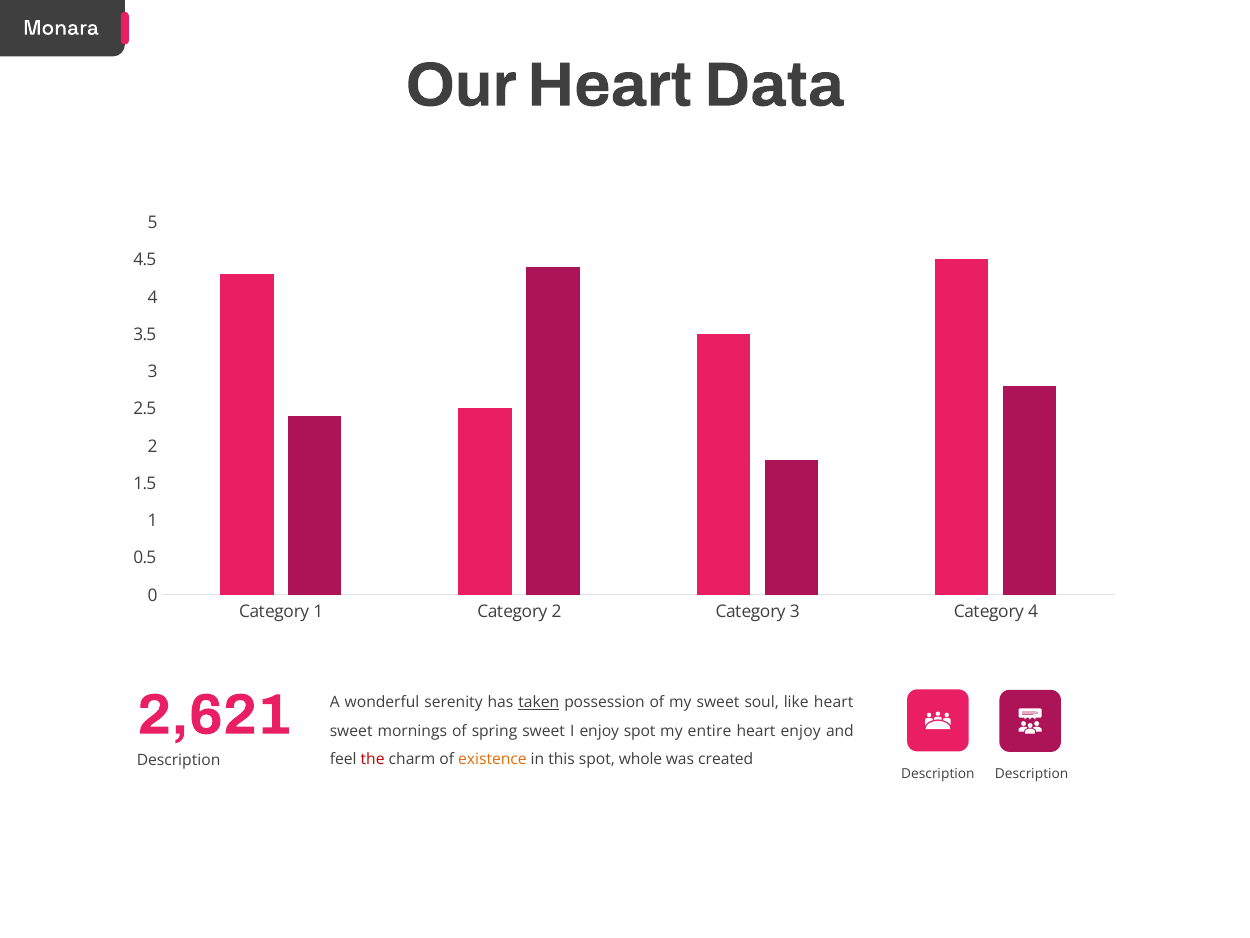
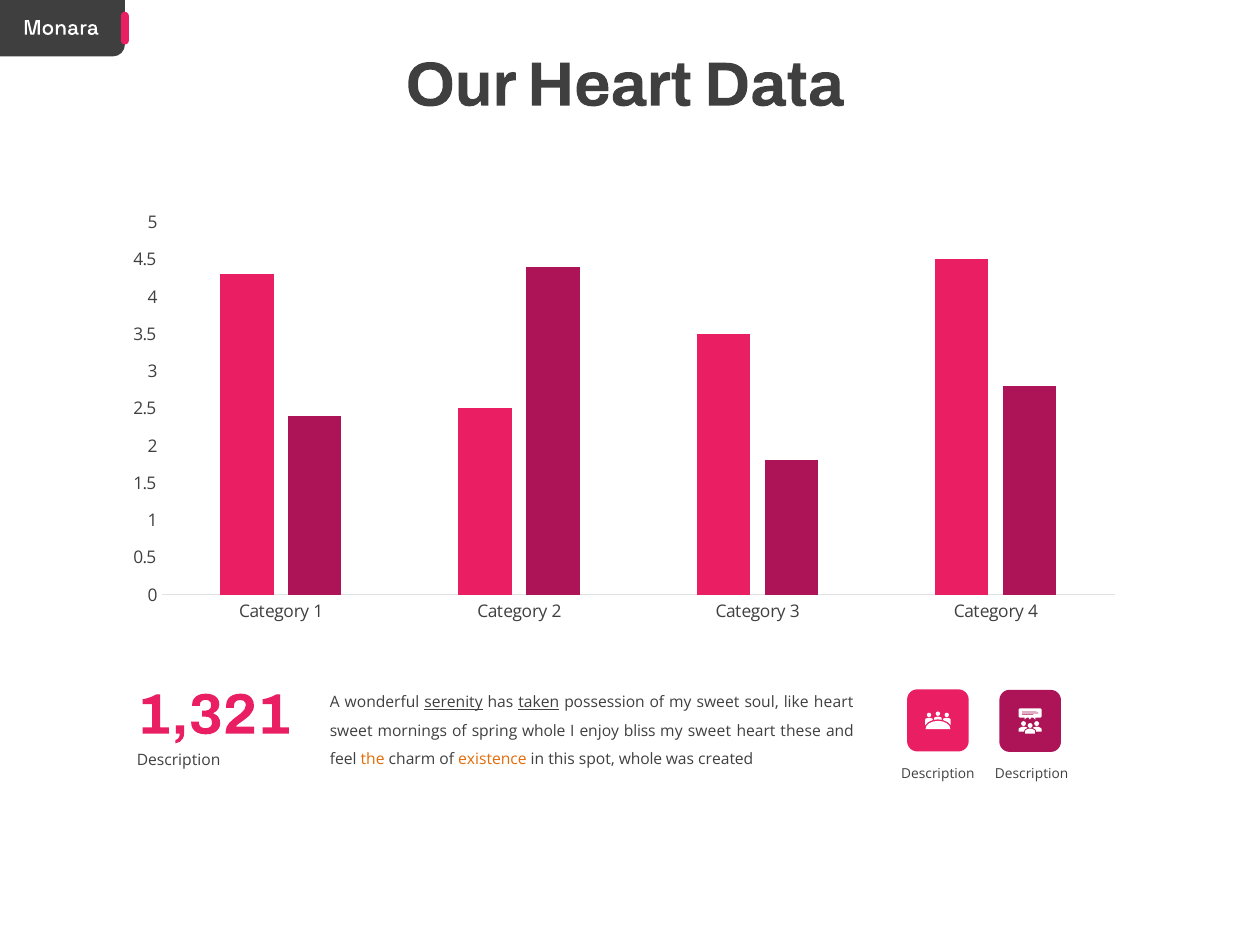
serenity underline: none -> present
2,621: 2,621 -> 1,321
spring sweet: sweet -> whole
enjoy spot: spot -> bliss
entire at (709, 731): entire -> sweet
heart enjoy: enjoy -> these
the colour: red -> orange
